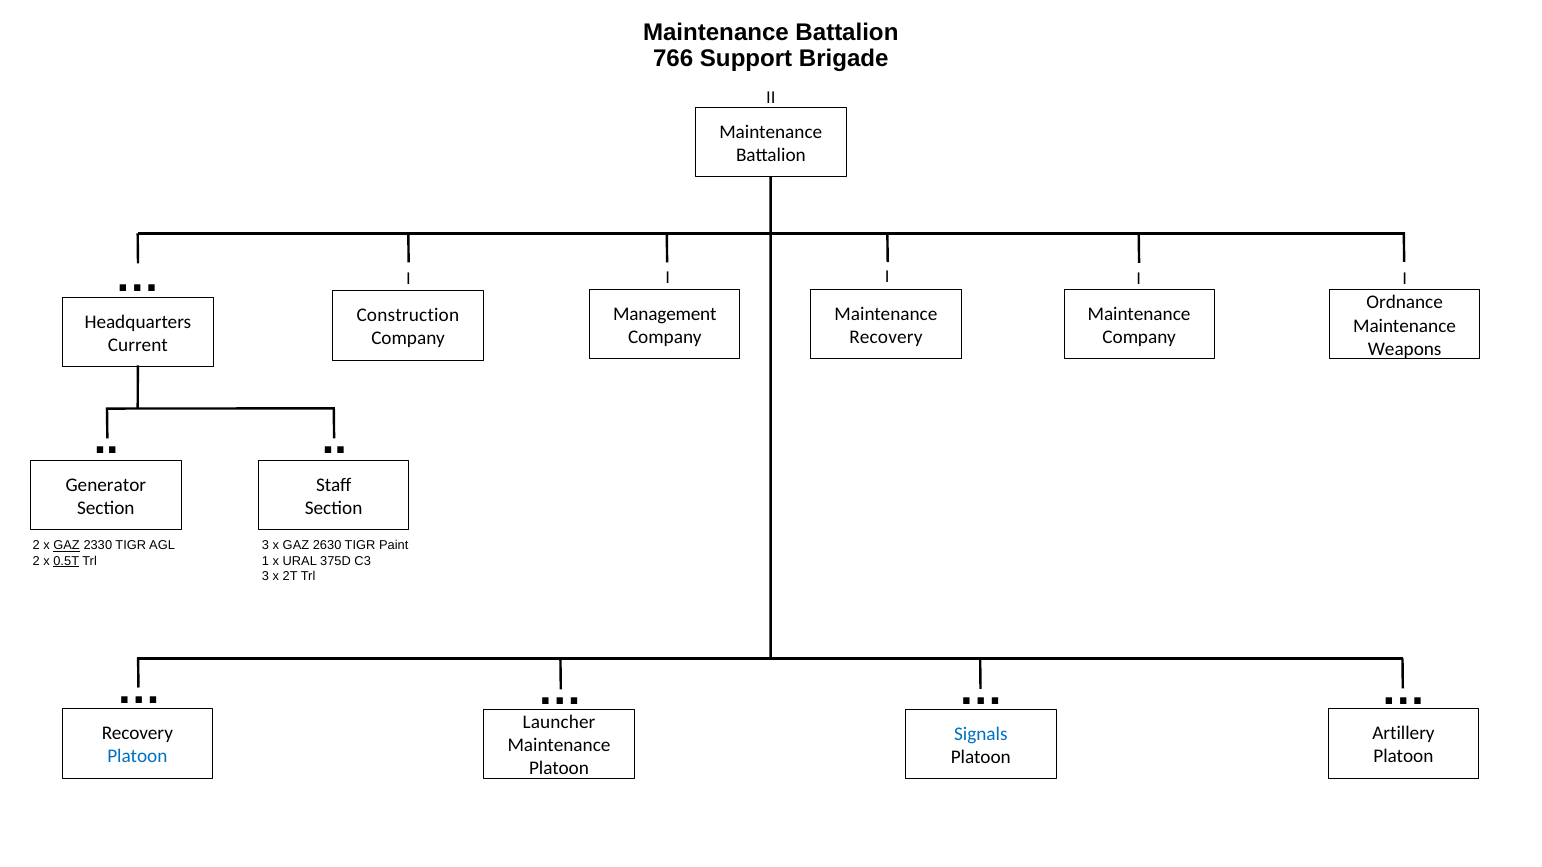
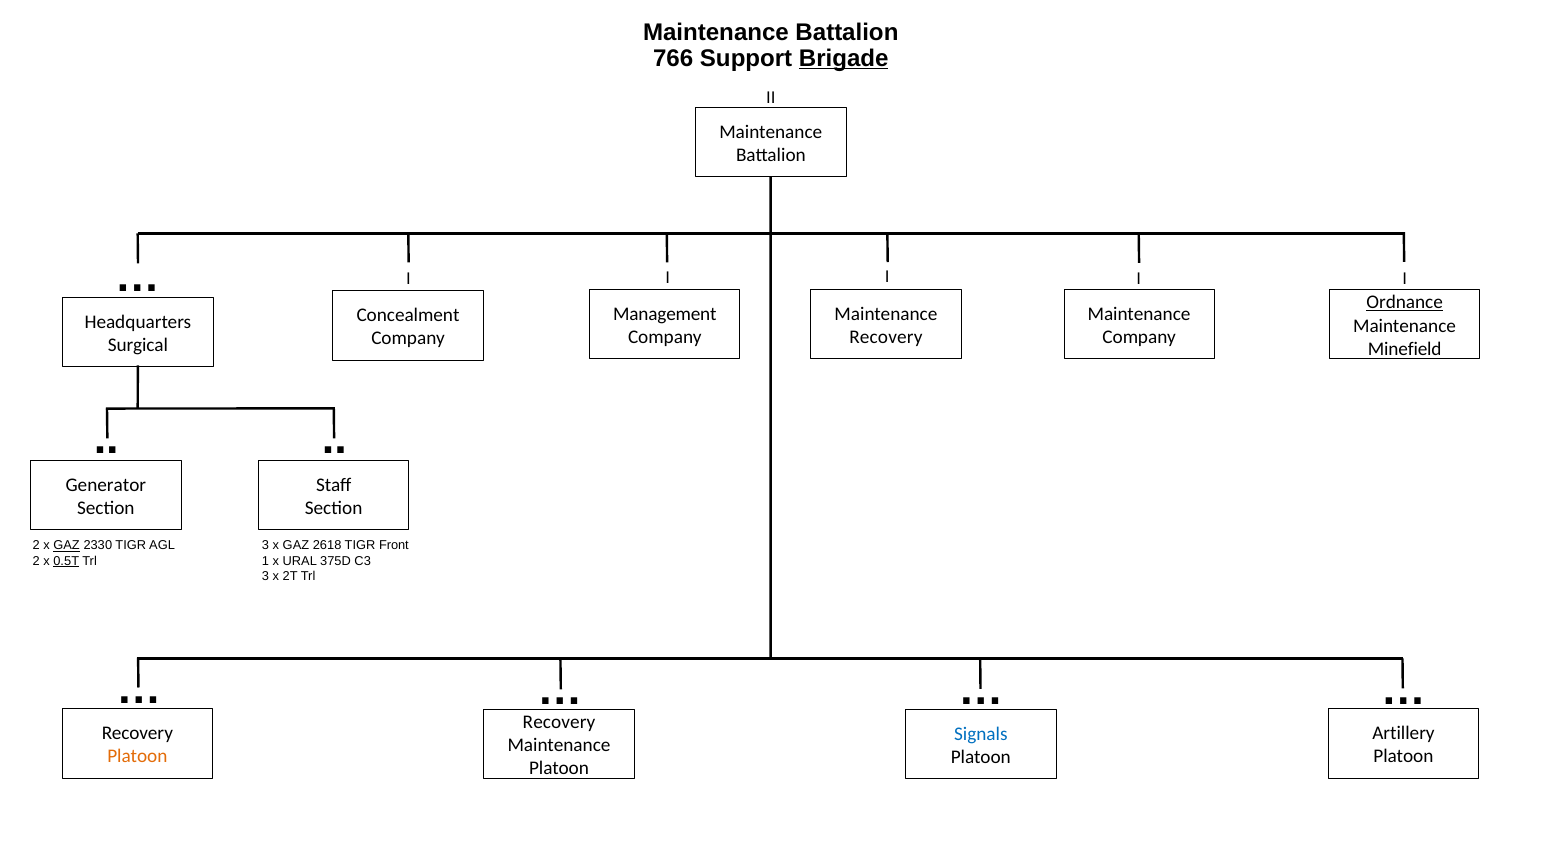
Brigade underline: none -> present
Ordnance underline: none -> present
Construction: Construction -> Concealment
Current: Current -> Surgical
Weapons: Weapons -> Minefield
2630: 2630 -> 2618
Paint: Paint -> Front
Launcher at (559, 723): Launcher -> Recovery
Platoon at (137, 757) colour: blue -> orange
